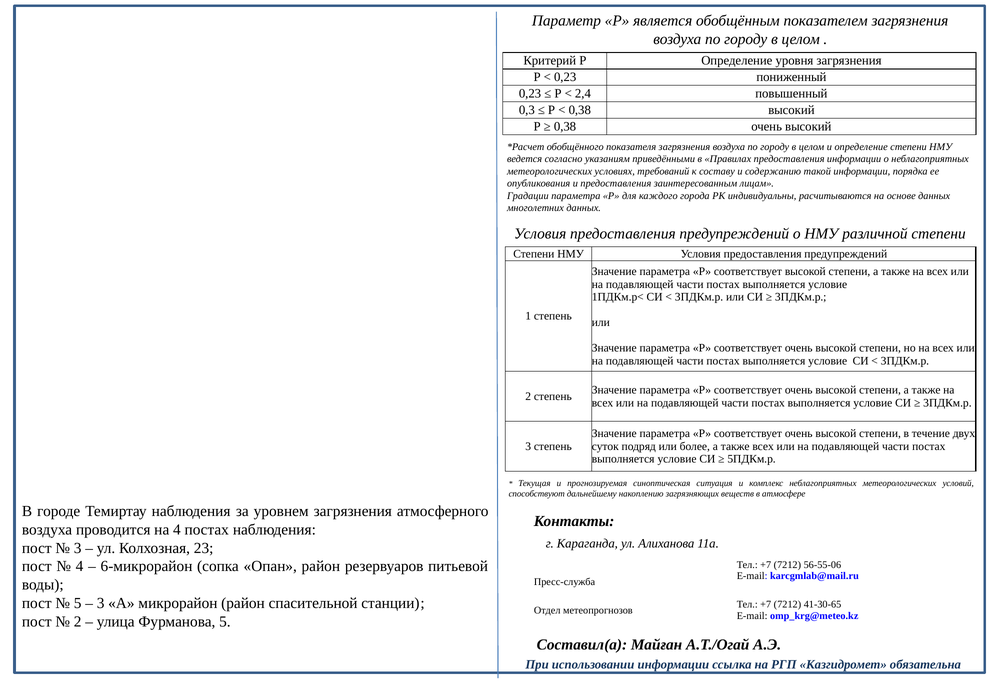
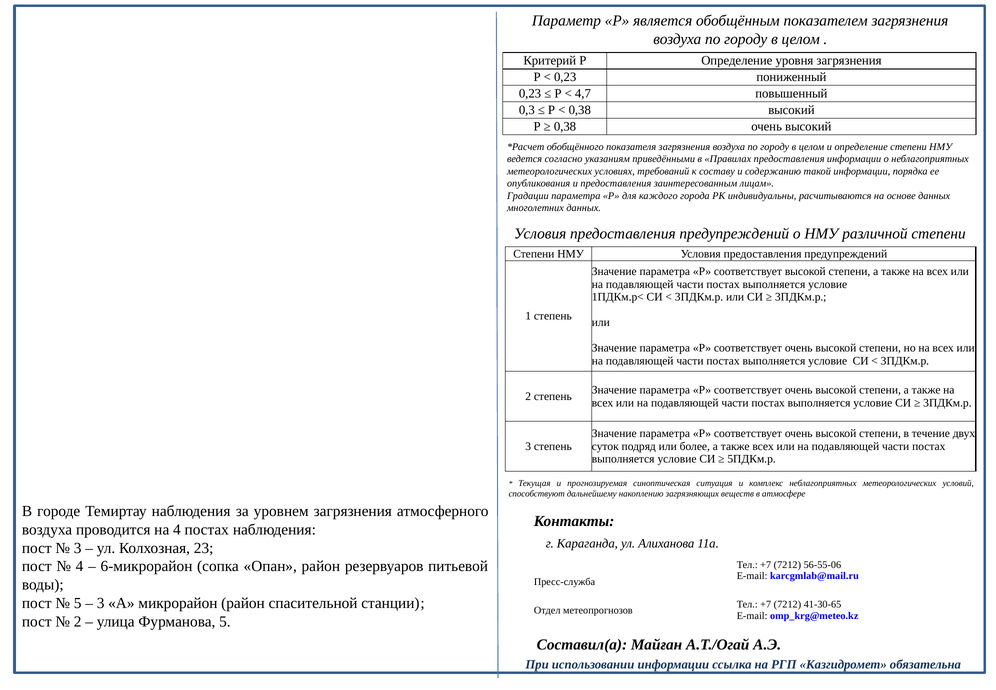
2,4: 2,4 -> 4,7
